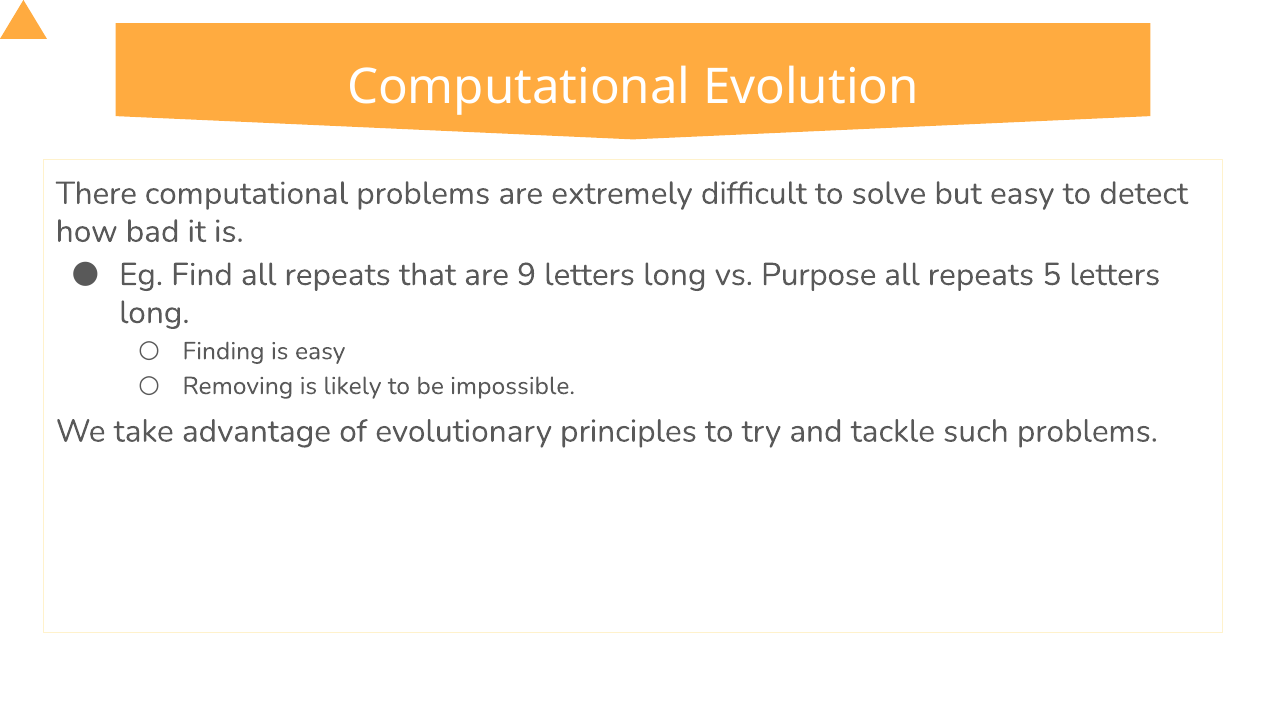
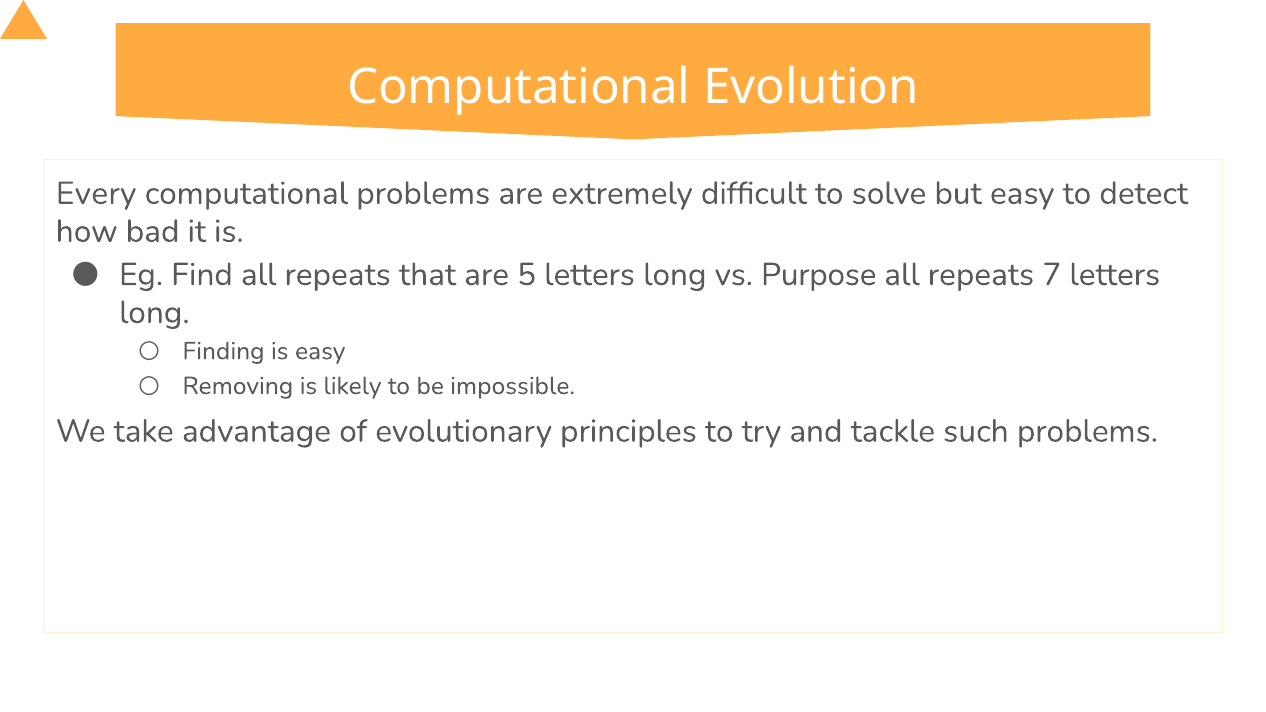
There: There -> Every
9: 9 -> 5
5: 5 -> 7
